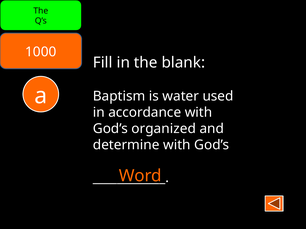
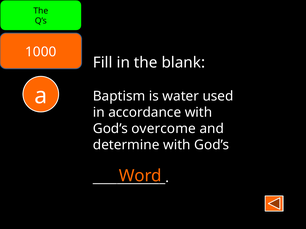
organized: organized -> overcome
